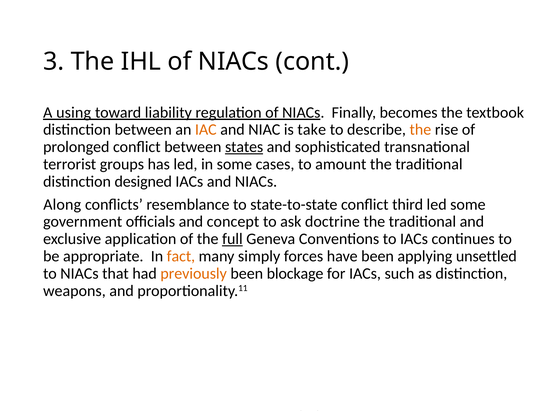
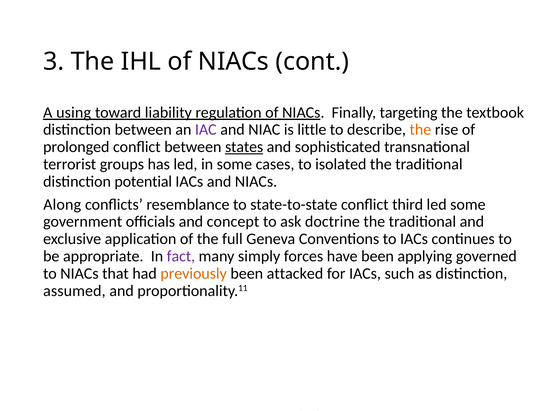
becomes: becomes -> targeting
IAC colour: orange -> purple
take: take -> little
amount: amount -> isolated
designed: designed -> potential
full underline: present -> none
fact colour: orange -> purple
unsettled: unsettled -> governed
blockage: blockage -> attacked
weapons: weapons -> assumed
